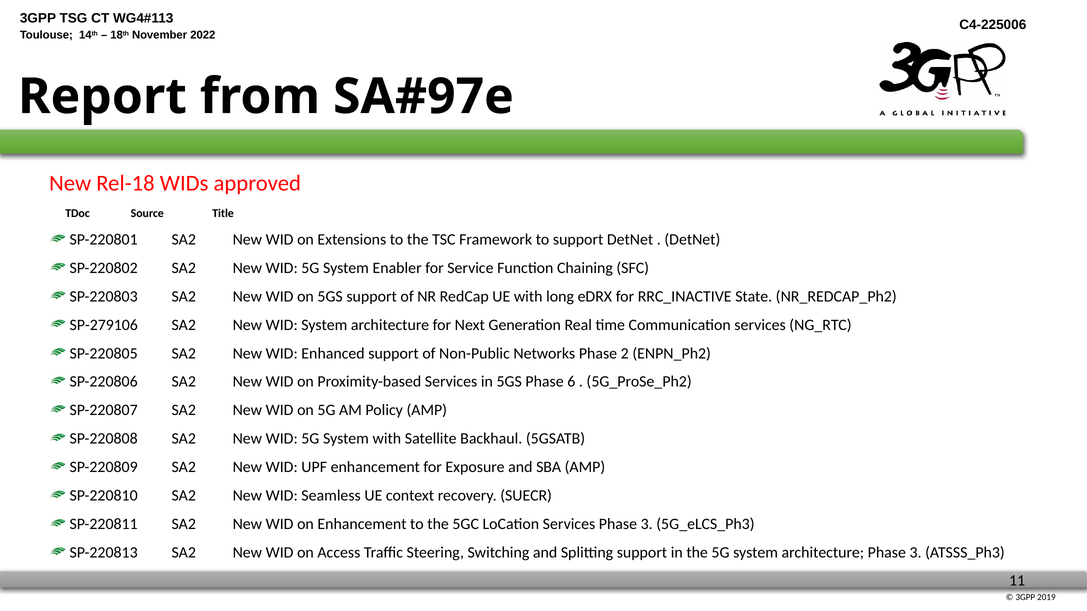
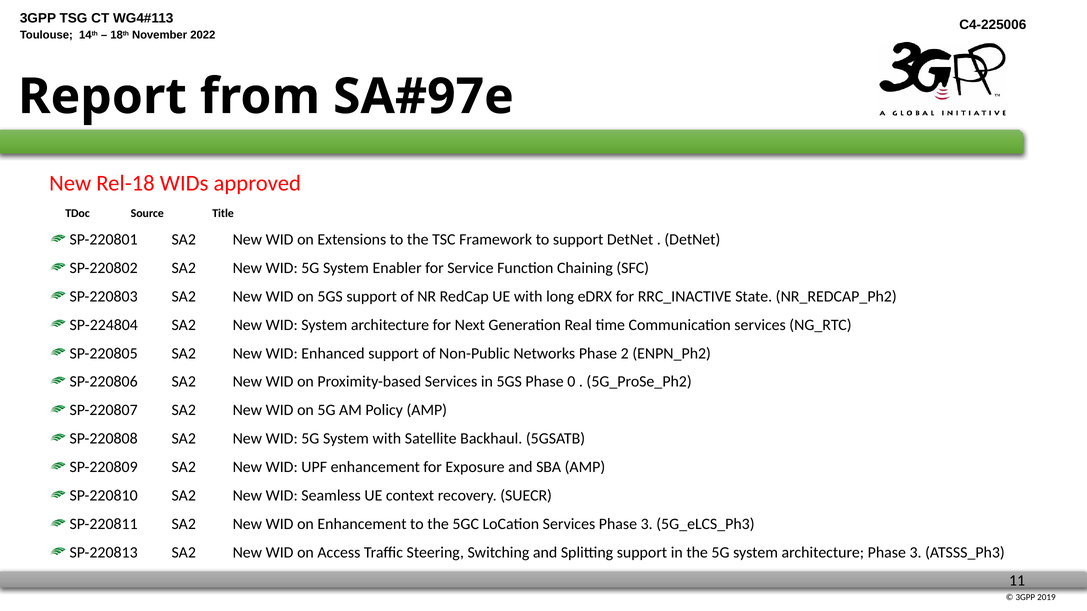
SP-279106: SP-279106 -> SP-224804
6: 6 -> 0
